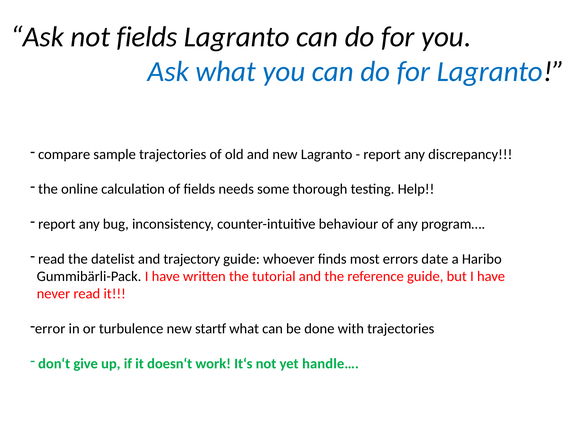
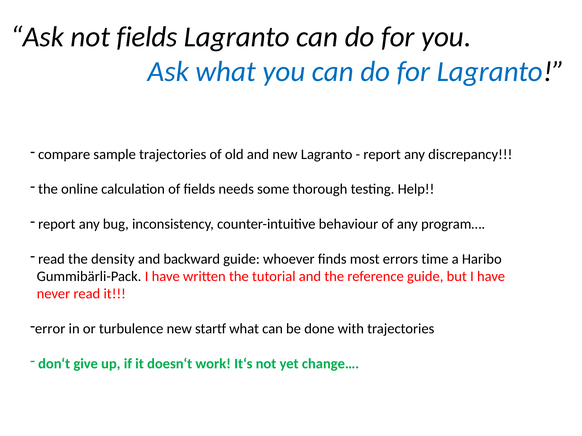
datelist: datelist -> density
trajectory: trajectory -> backward
date: date -> time
handle…: handle… -> change…
